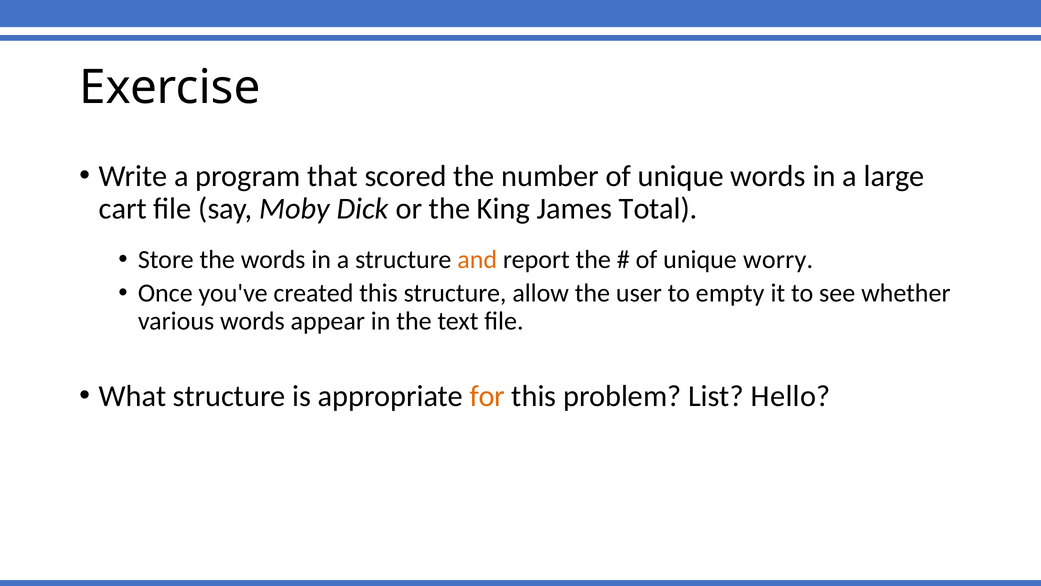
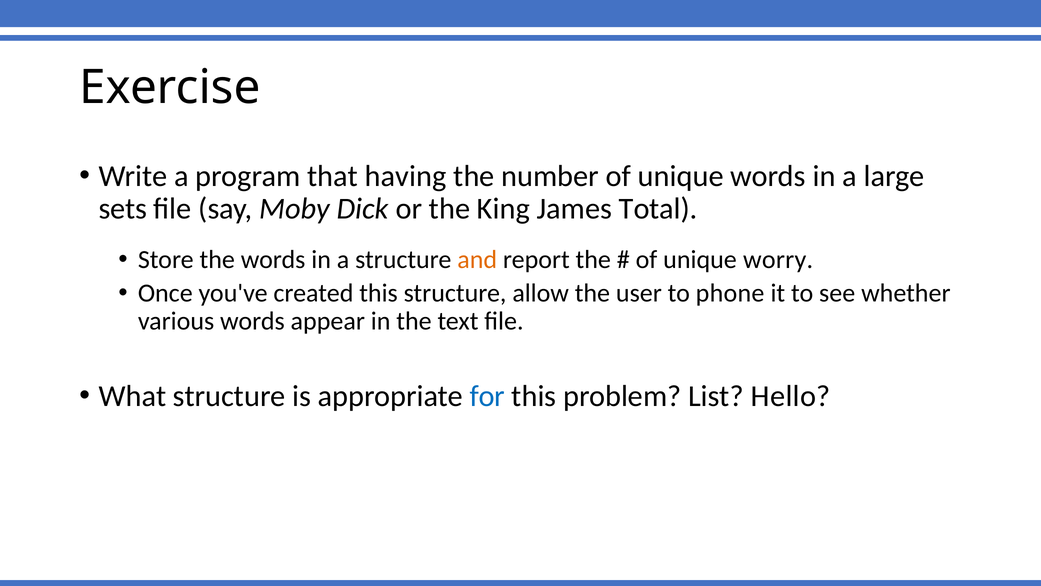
scored: scored -> having
cart: cart -> sets
empty: empty -> phone
for colour: orange -> blue
